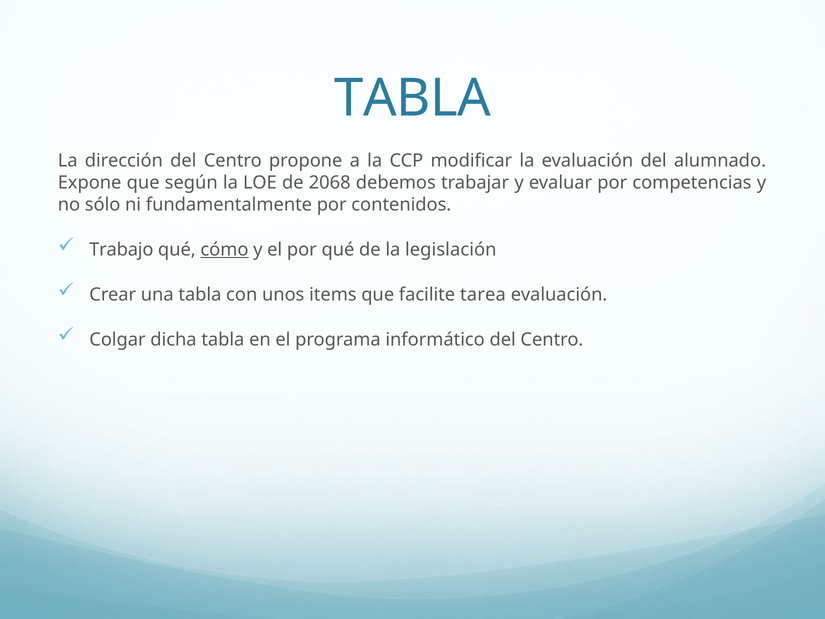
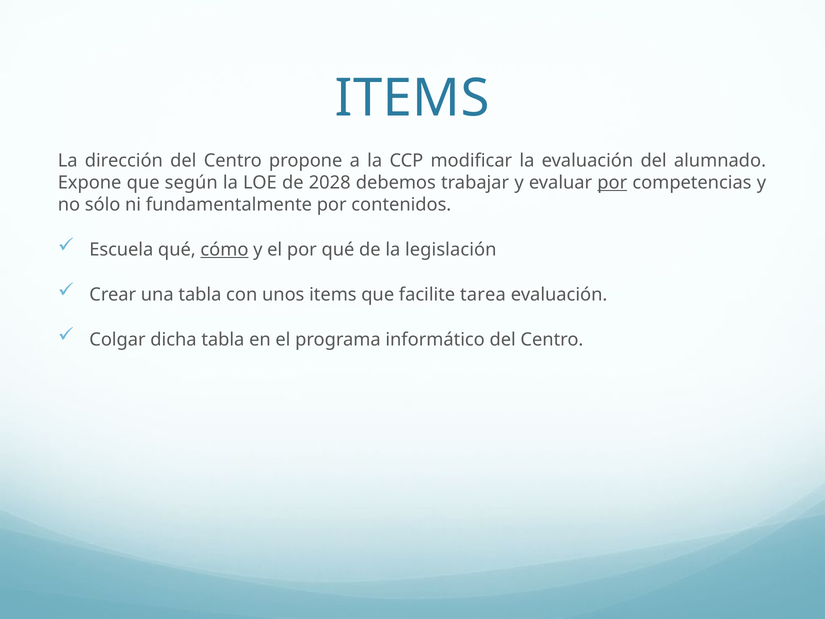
TABLA at (413, 98): TABLA -> ITEMS
2068: 2068 -> 2028
por at (612, 183) underline: none -> present
Trabajo: Trabajo -> Escuela
